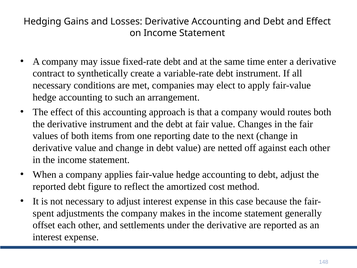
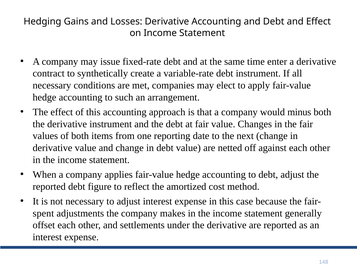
routes: routes -> minus
